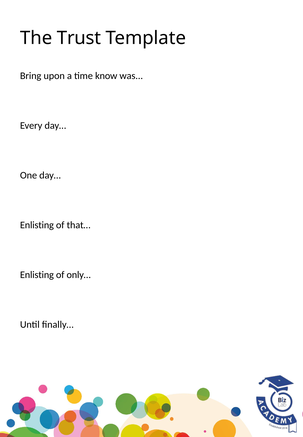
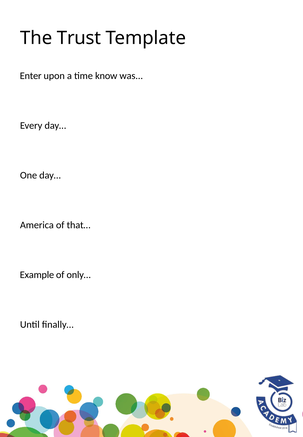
Bring: Bring -> Enter
Enlisting at (37, 225): Enlisting -> America
Enlisting at (37, 275): Enlisting -> Example
